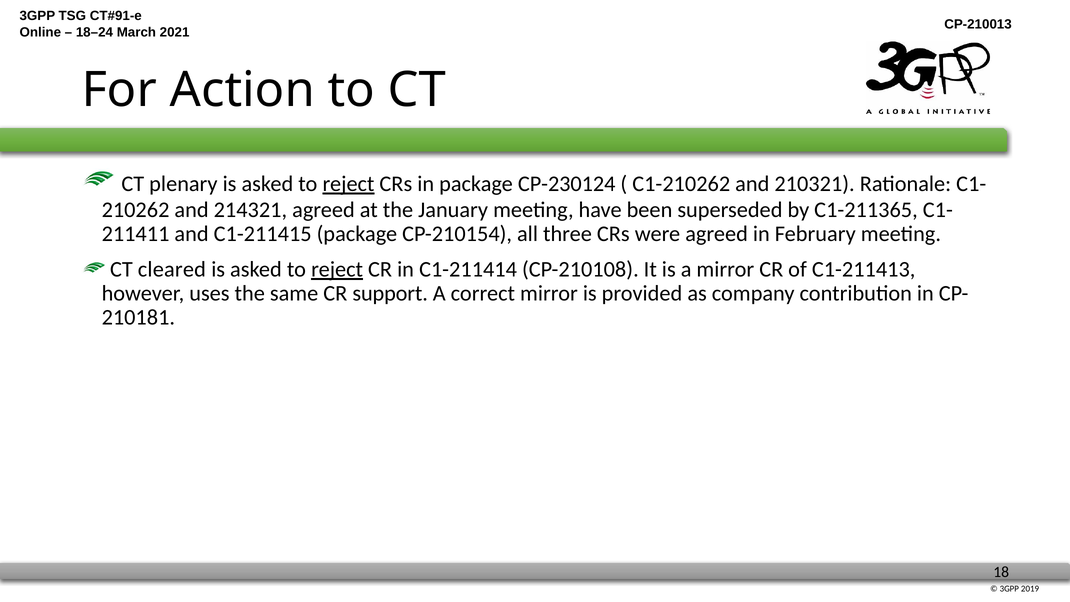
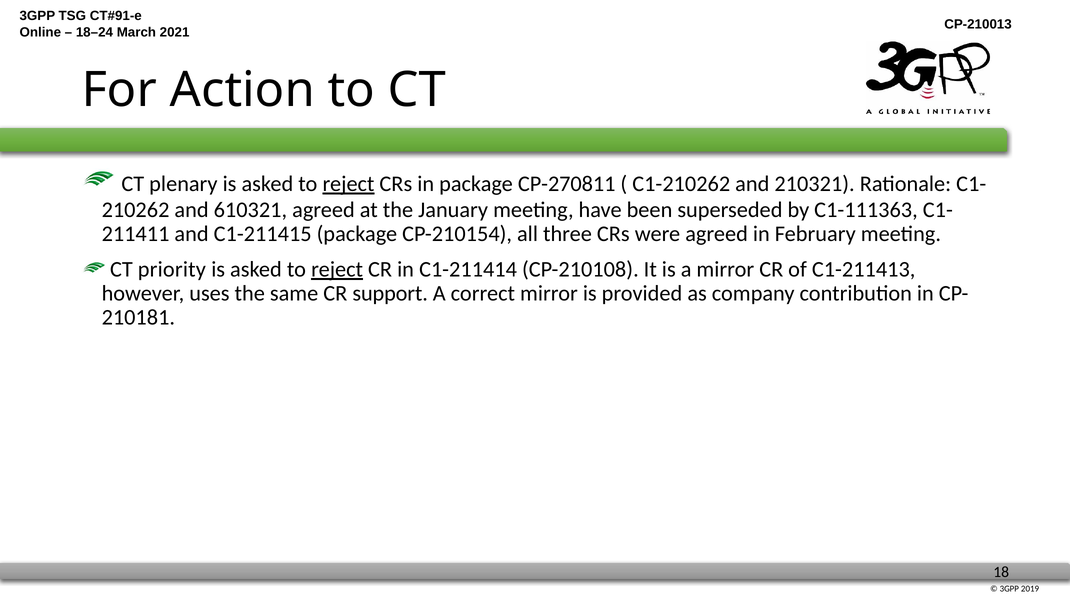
CP-230124: CP-230124 -> CP-270811
214321: 214321 -> 610321
C1-211365: C1-211365 -> C1-111363
cleared: cleared -> priority
